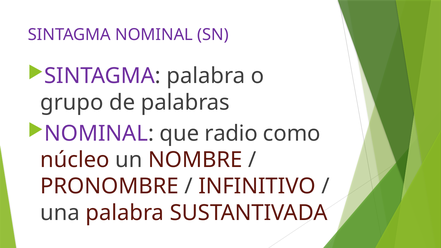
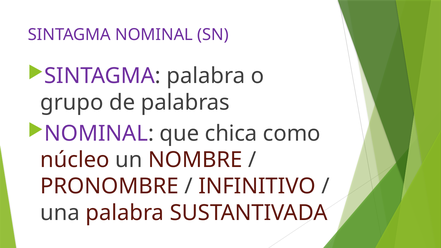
radio: radio -> chica
